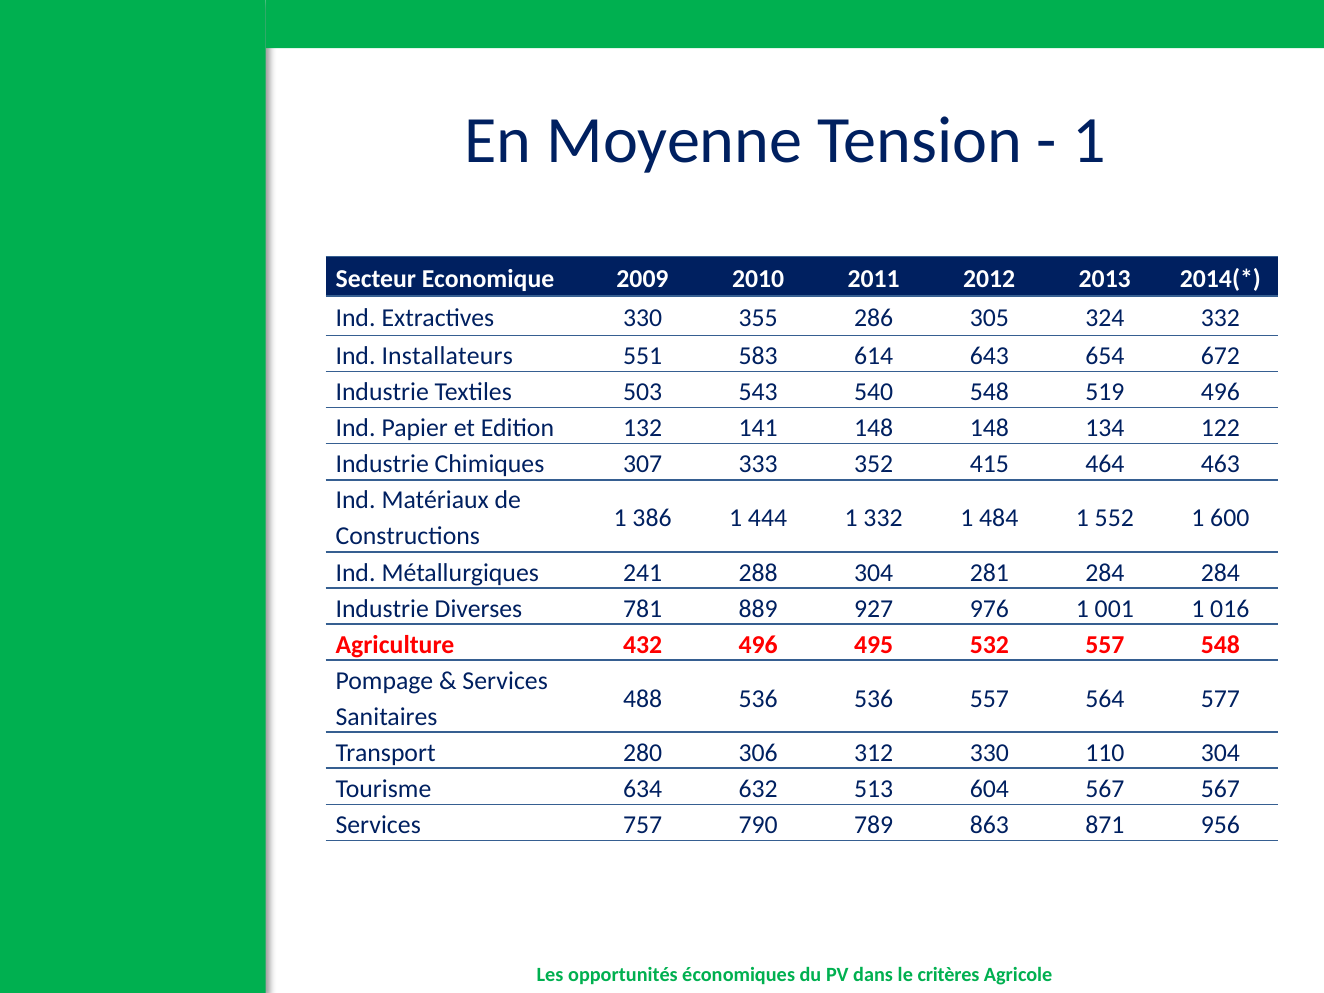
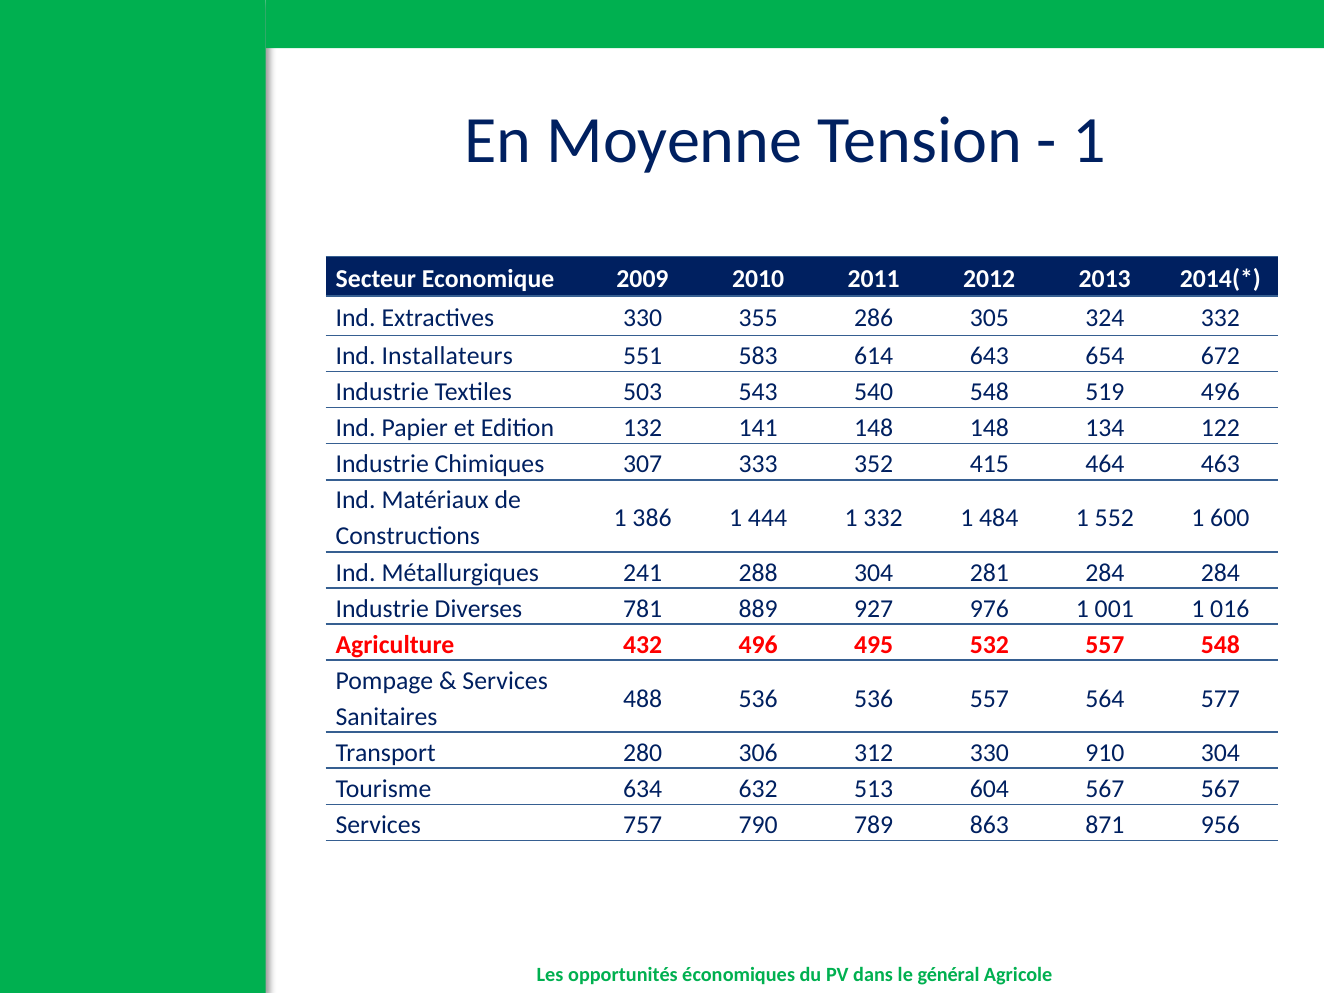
110: 110 -> 910
critères: critères -> général
